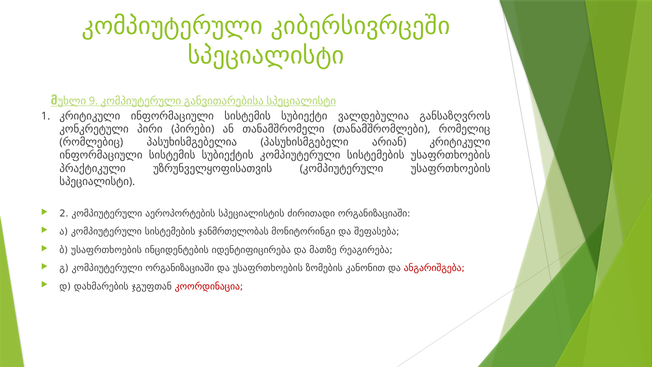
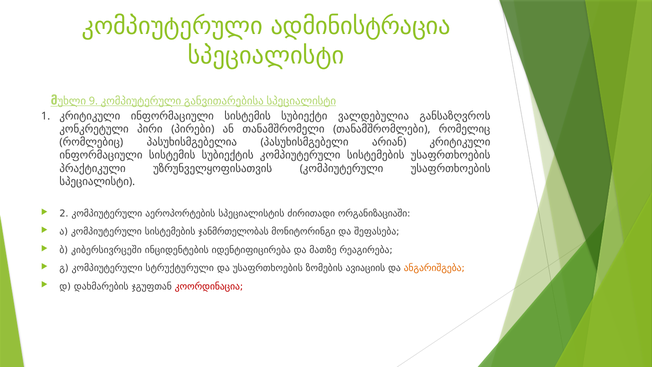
კიბერსივრცეში: კიბერსივრცეში -> ადმინისტრაცია
ბ უსაფრთხოების: უსაფრთხოების -> კიბერსივრცეში
კომპიუტერული ორგანიზაციაში: ორგანიზაციაში -> სტრუქტურული
კანონით: კანონით -> ავიაციის
ანგარიშგება colour: red -> orange
